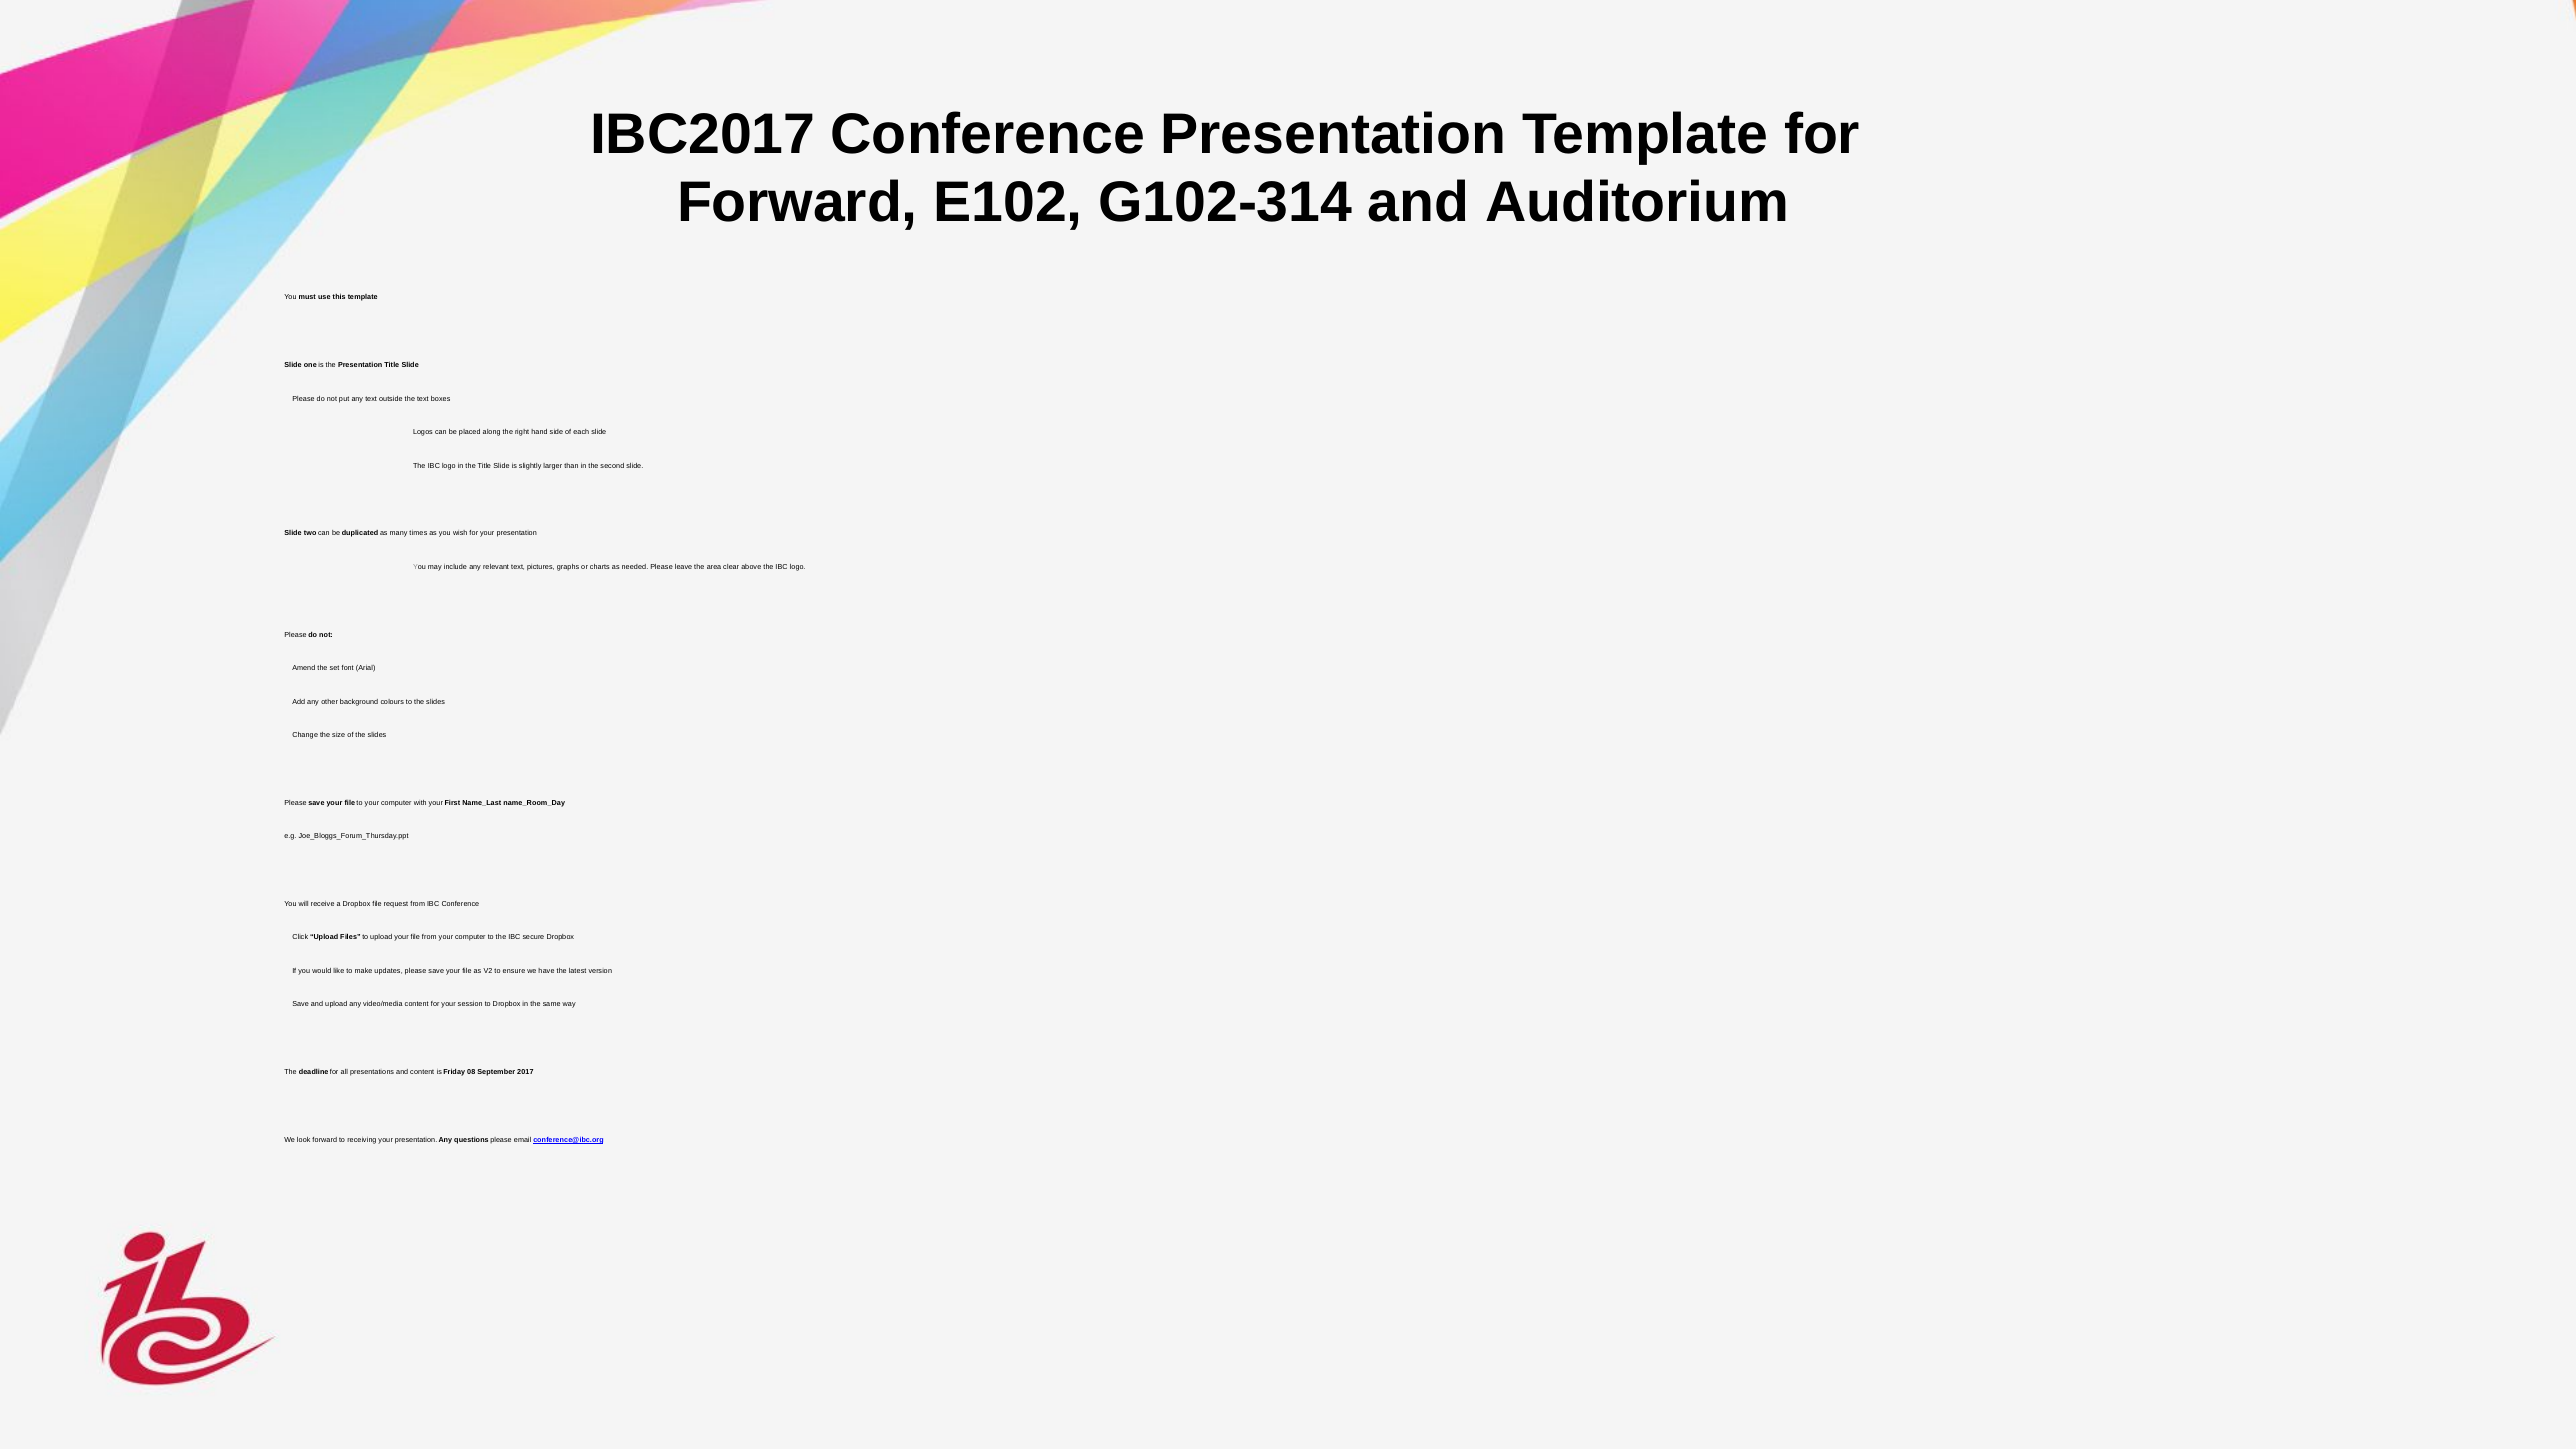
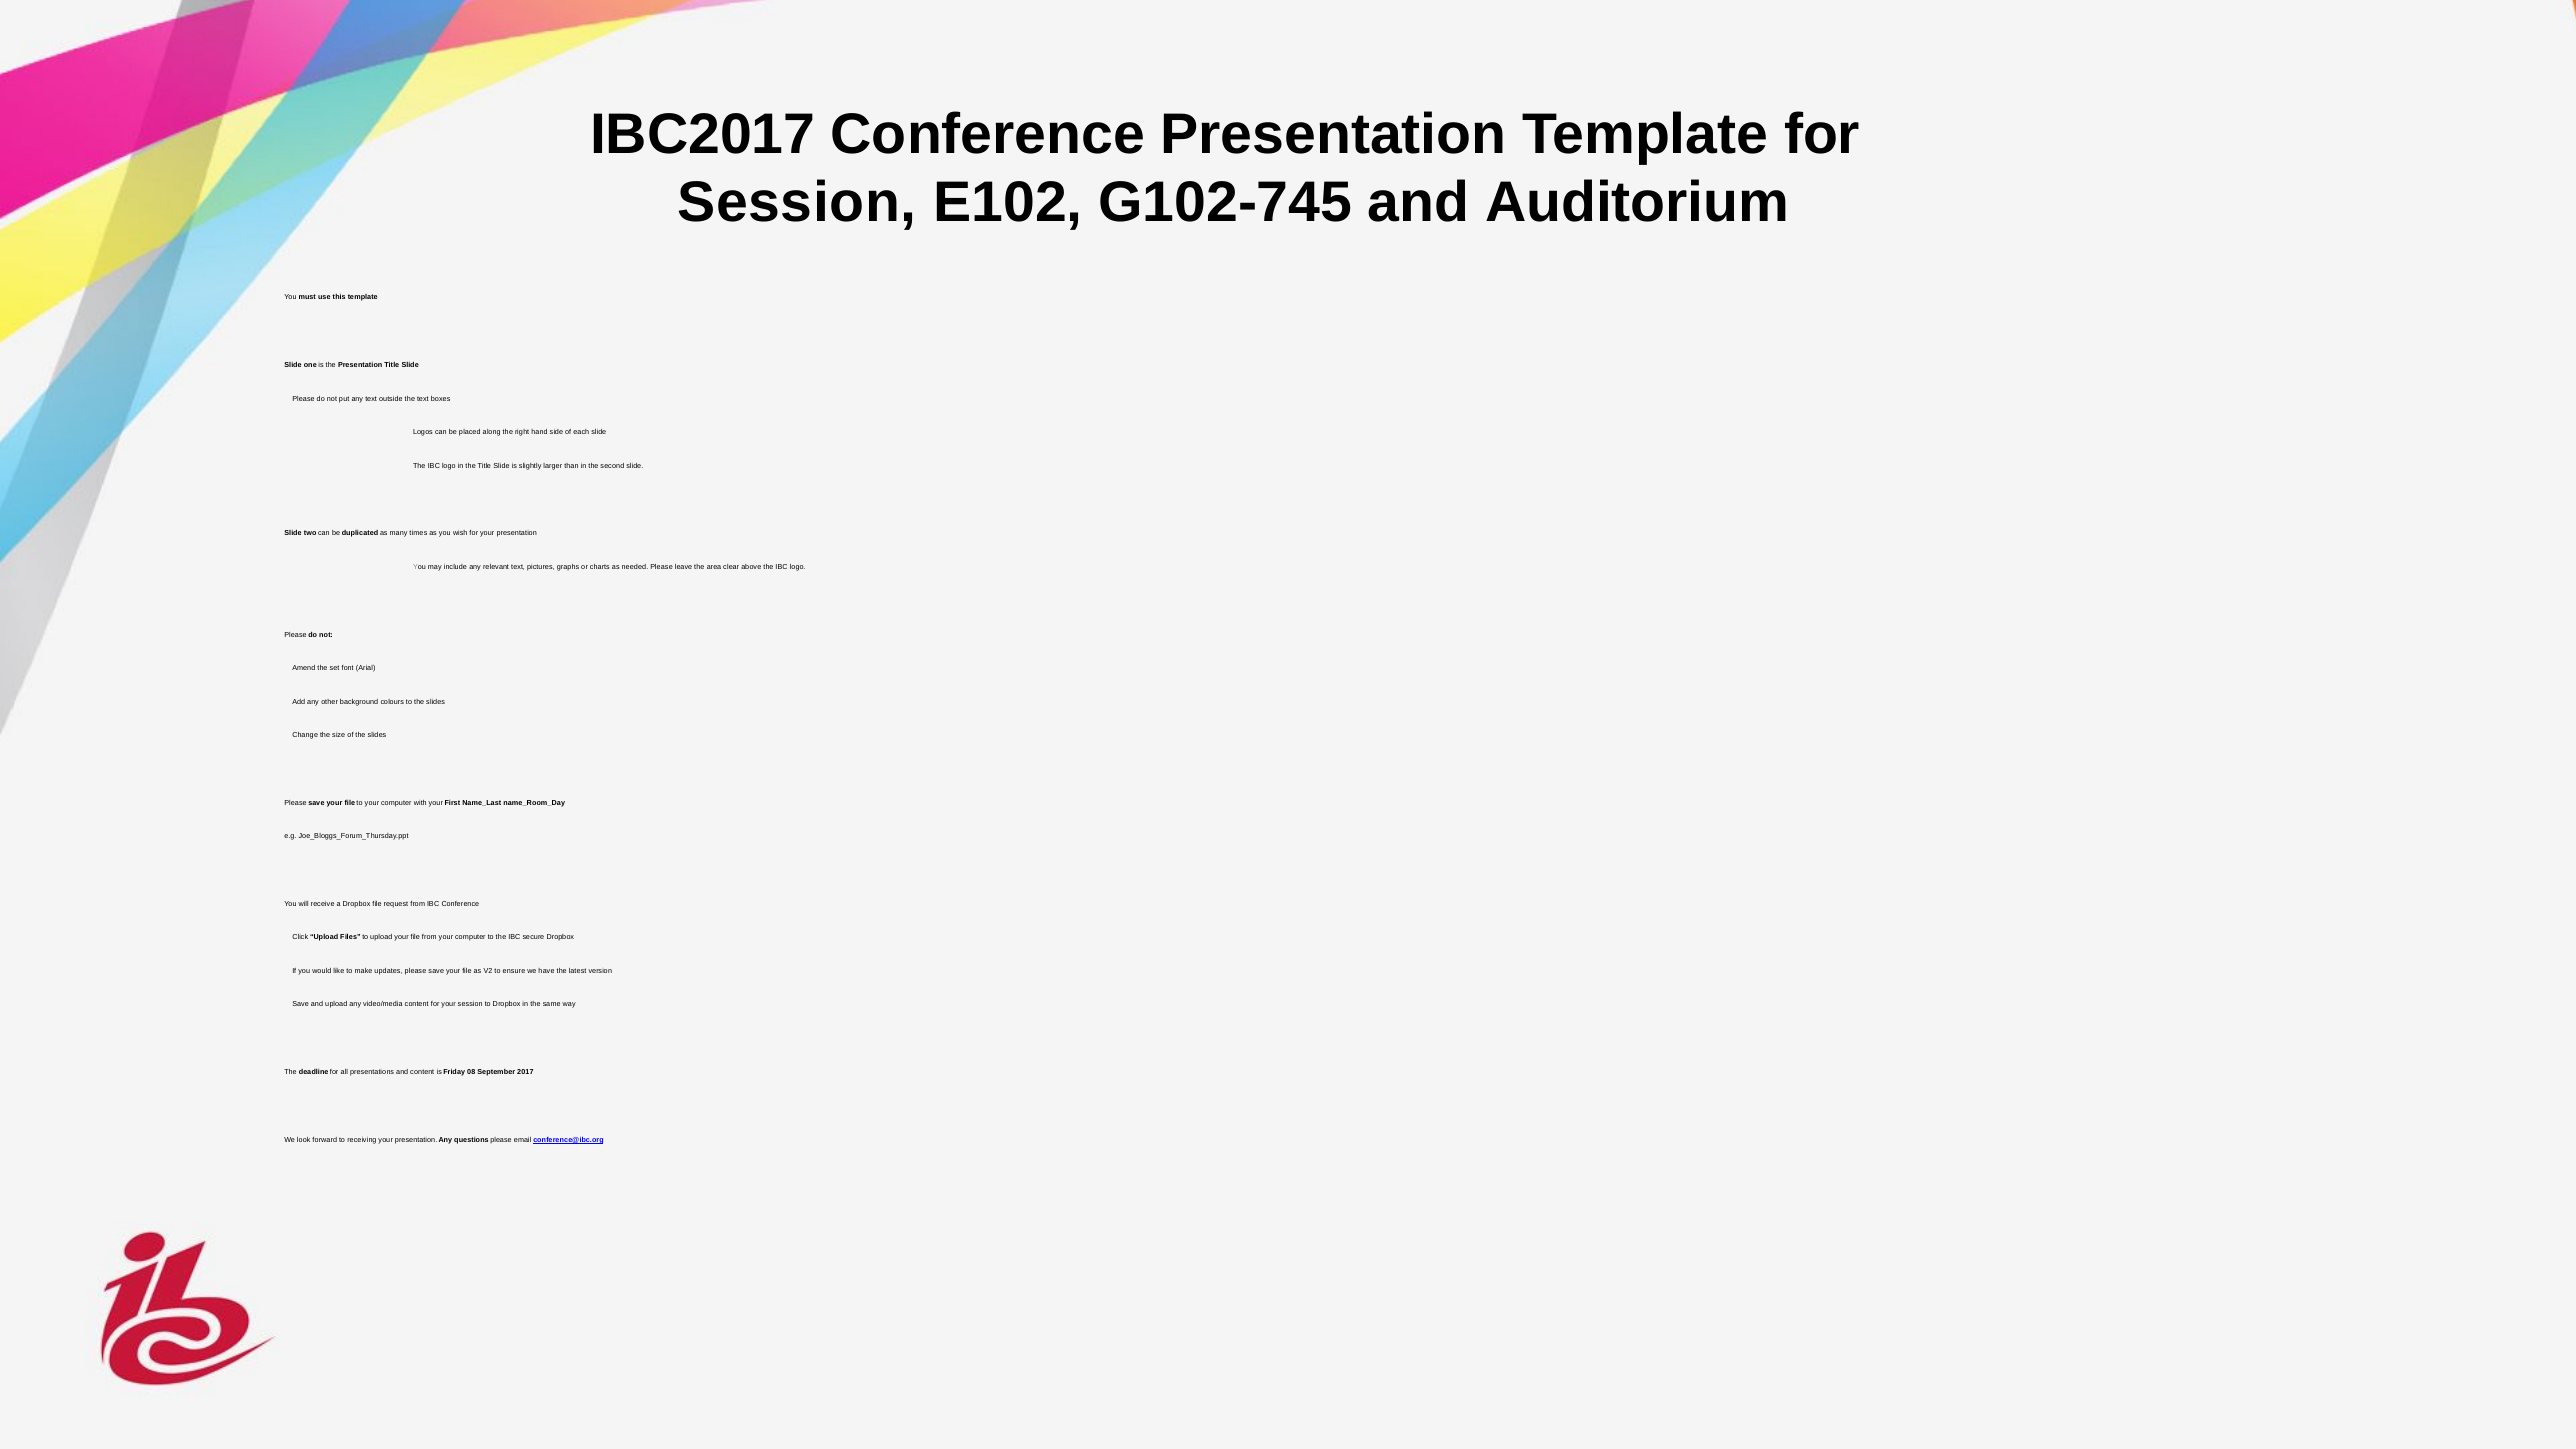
Forward at (797, 203): Forward -> Session
G102-314: G102-314 -> G102-745
